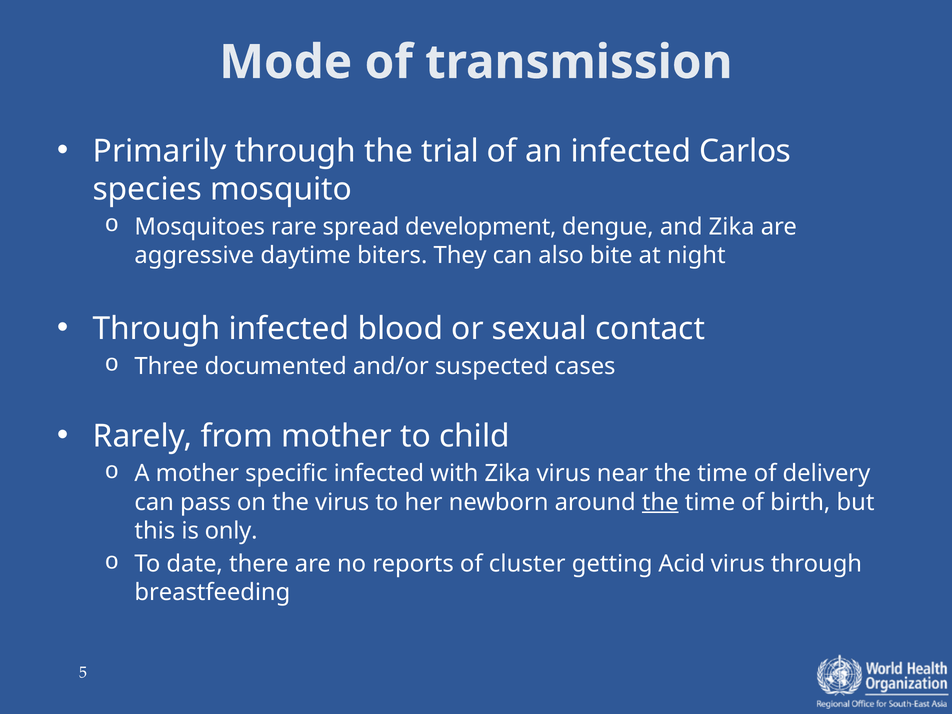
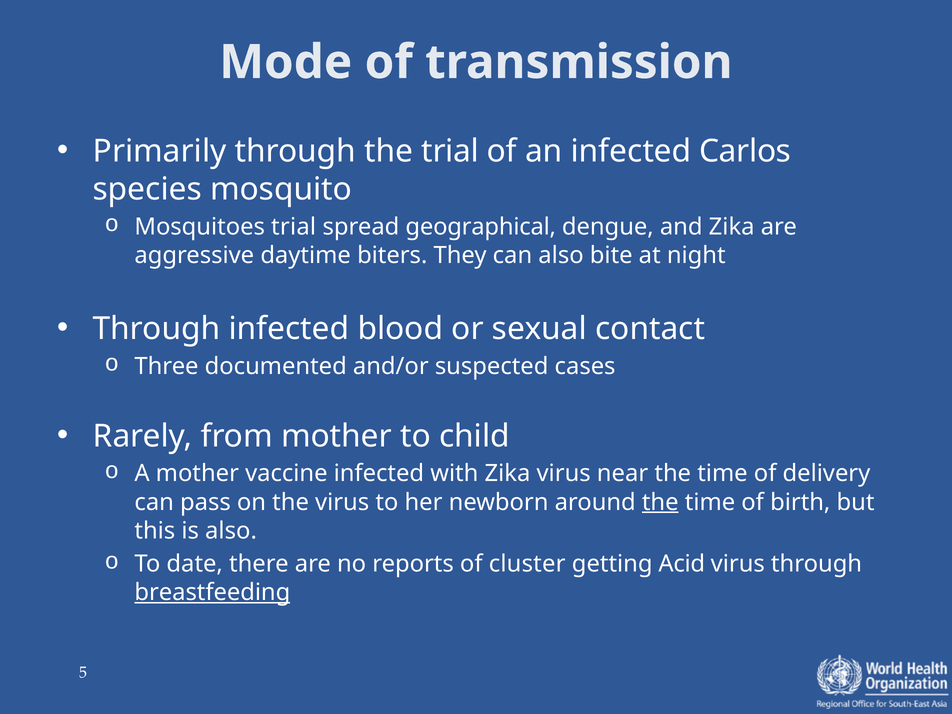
Mosquitoes rare: rare -> trial
development: development -> geographical
specific: specific -> vaccine
is only: only -> also
breastfeeding underline: none -> present
